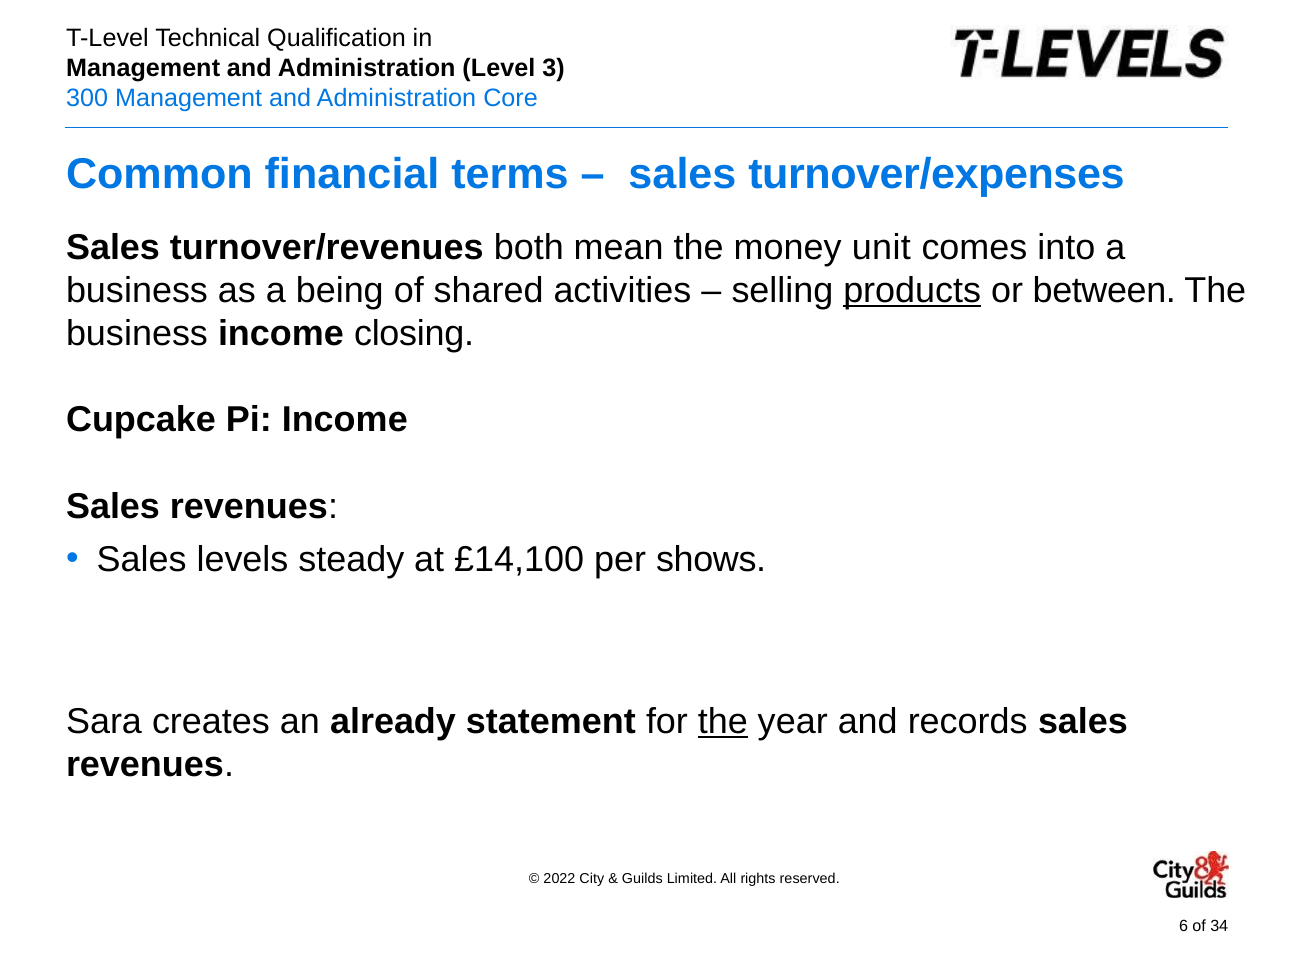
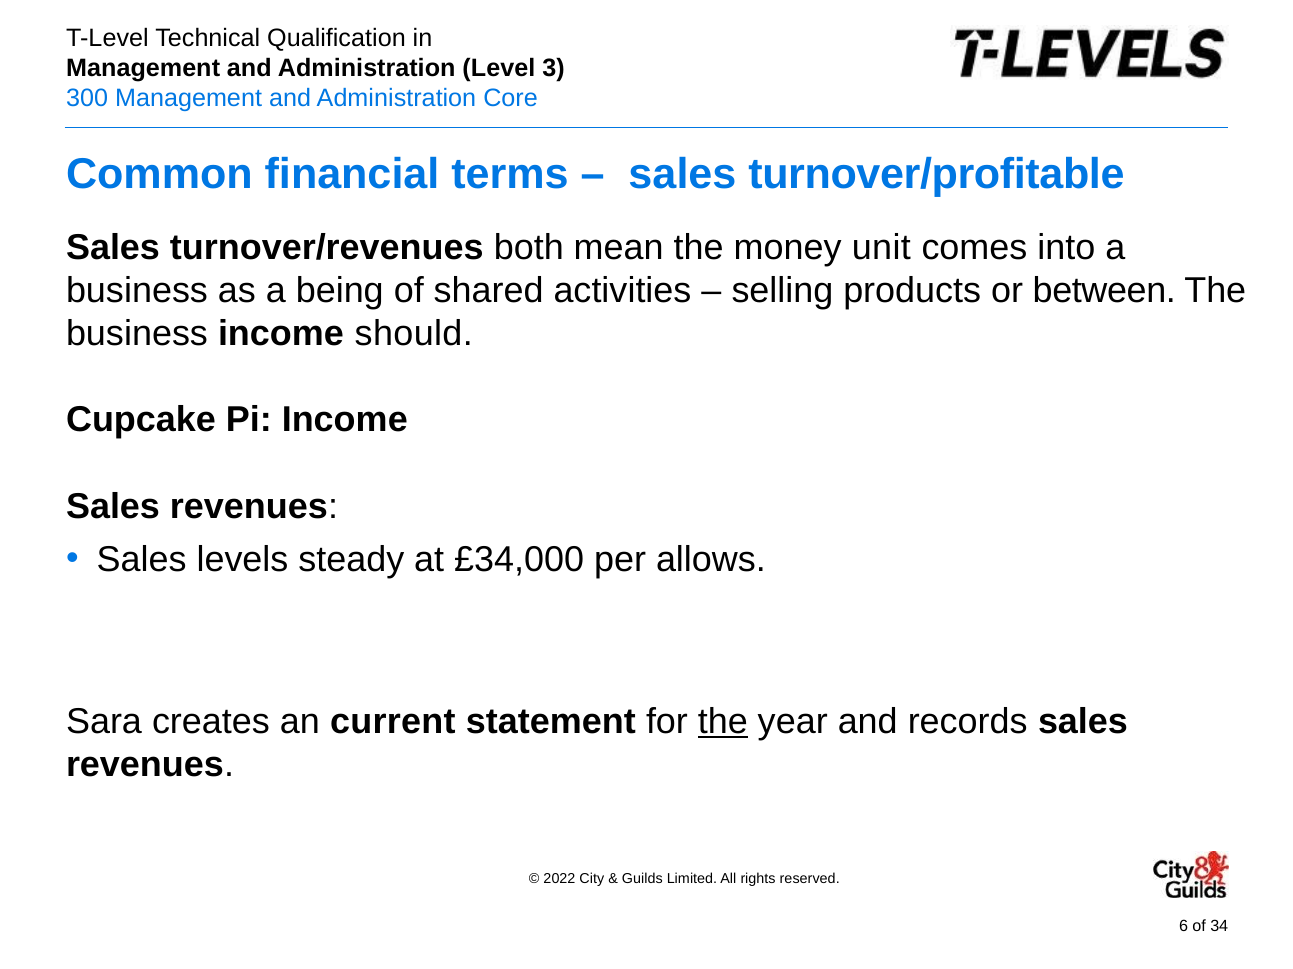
turnover/expenses: turnover/expenses -> turnover/profitable
products underline: present -> none
closing: closing -> should
£14,100: £14,100 -> £34,000
shows: shows -> allows
already: already -> current
